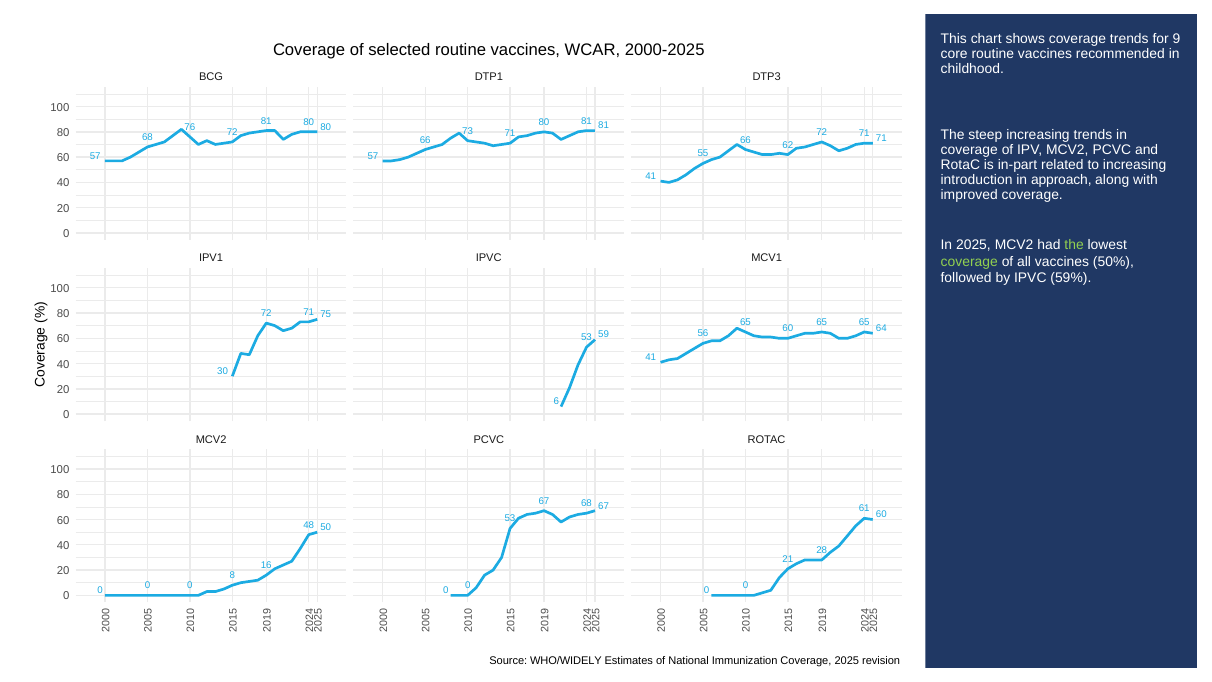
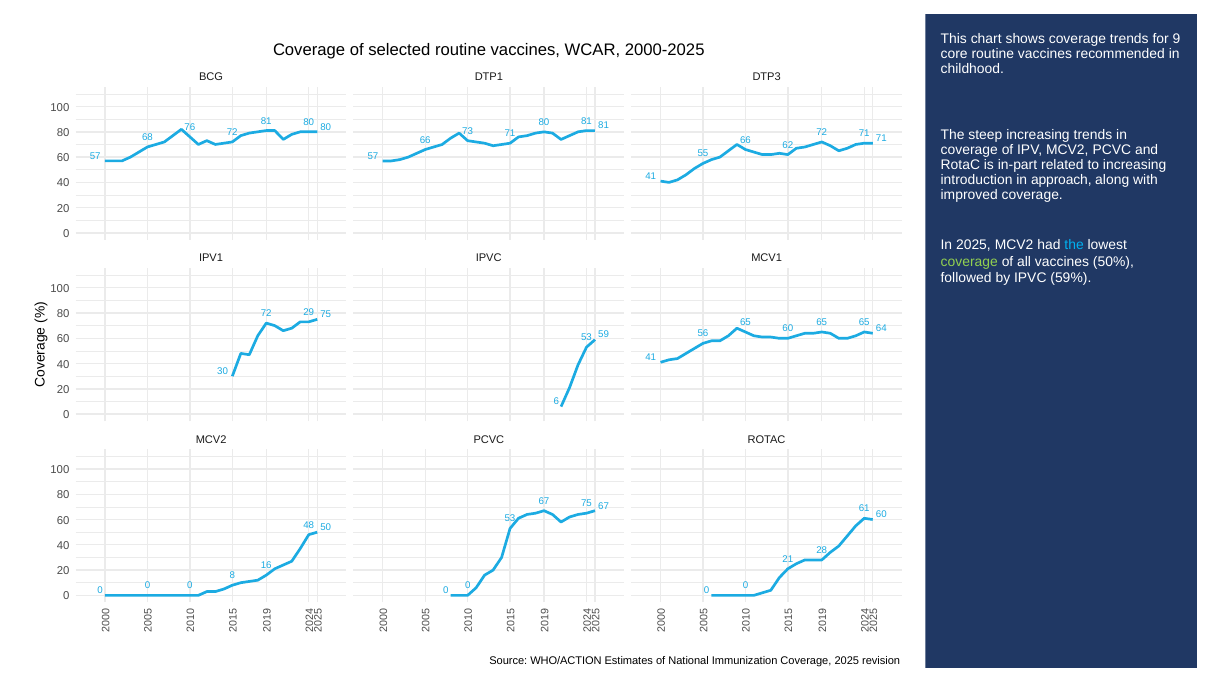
the at (1074, 245) colour: light green -> light blue
71 at (309, 312): 71 -> 29
67 68: 68 -> 75
WHO/WIDELY: WHO/WIDELY -> WHO/ACTION
